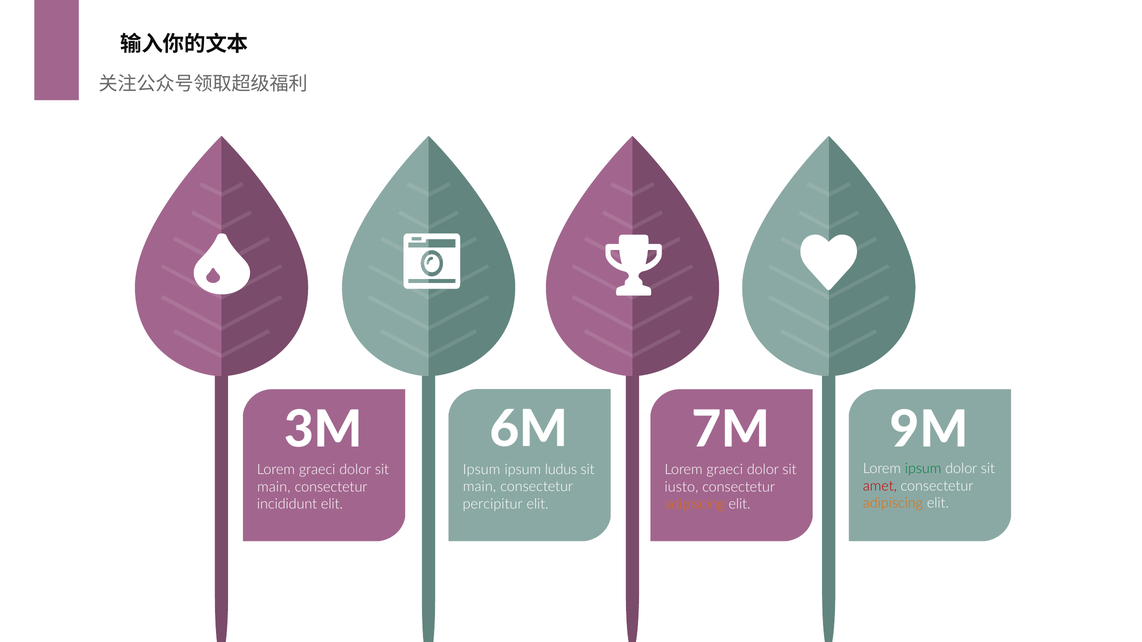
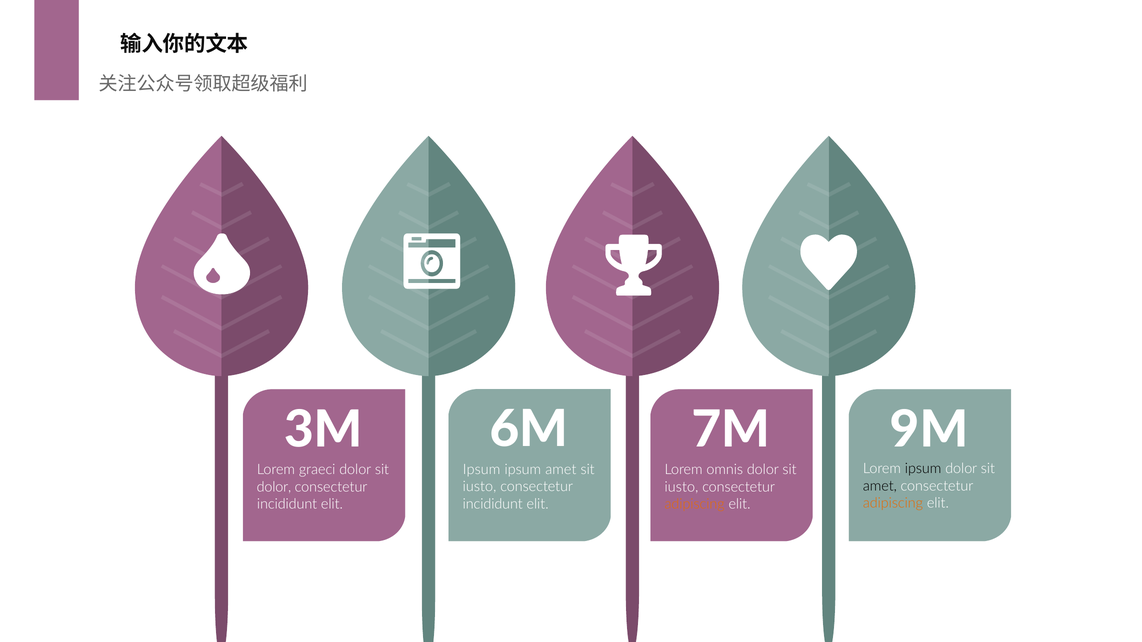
ipsum at (923, 469) colour: green -> black
ipsum ludus: ludus -> amet
graeci at (725, 470): graeci -> omnis
amet at (880, 486) colour: red -> black
main at (479, 487): main -> iusto
main at (274, 487): main -> dolor
percipitur at (493, 504): percipitur -> incididunt
